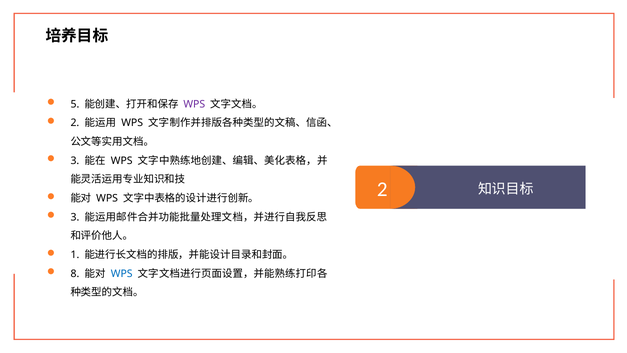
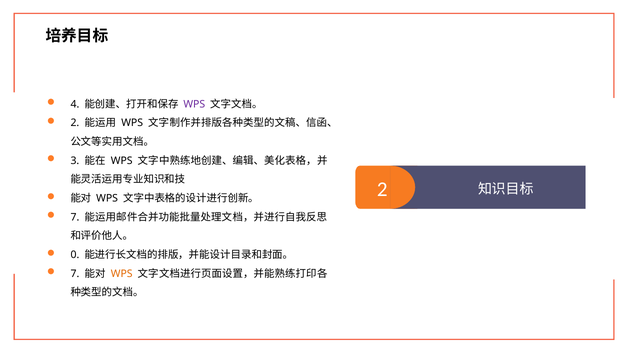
5: 5 -> 4
3 at (75, 217): 3 -> 7
1: 1 -> 0
8 at (75, 273): 8 -> 7
WPS at (122, 273) colour: blue -> orange
